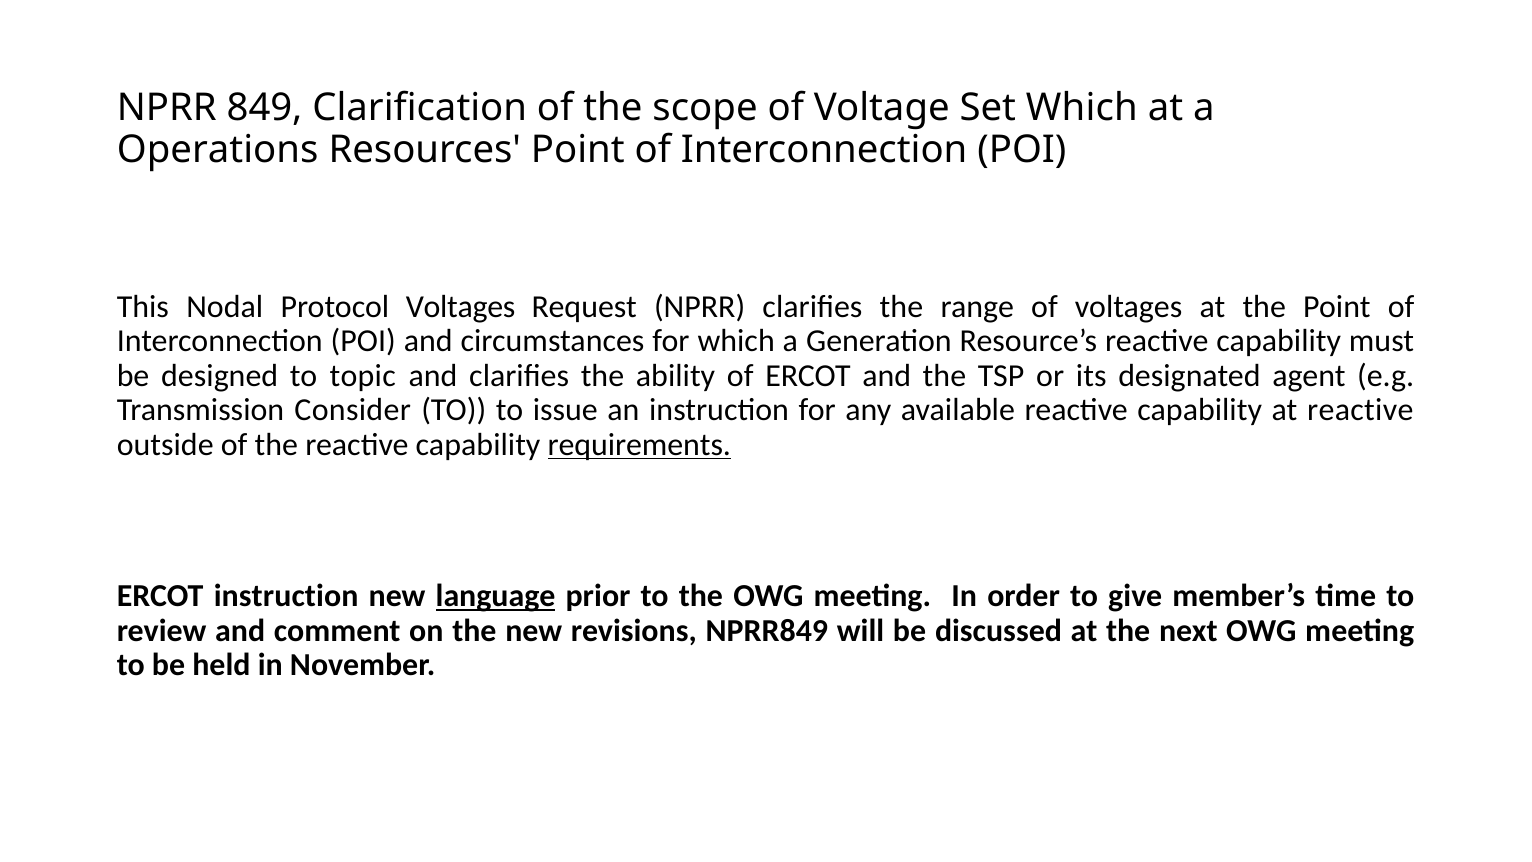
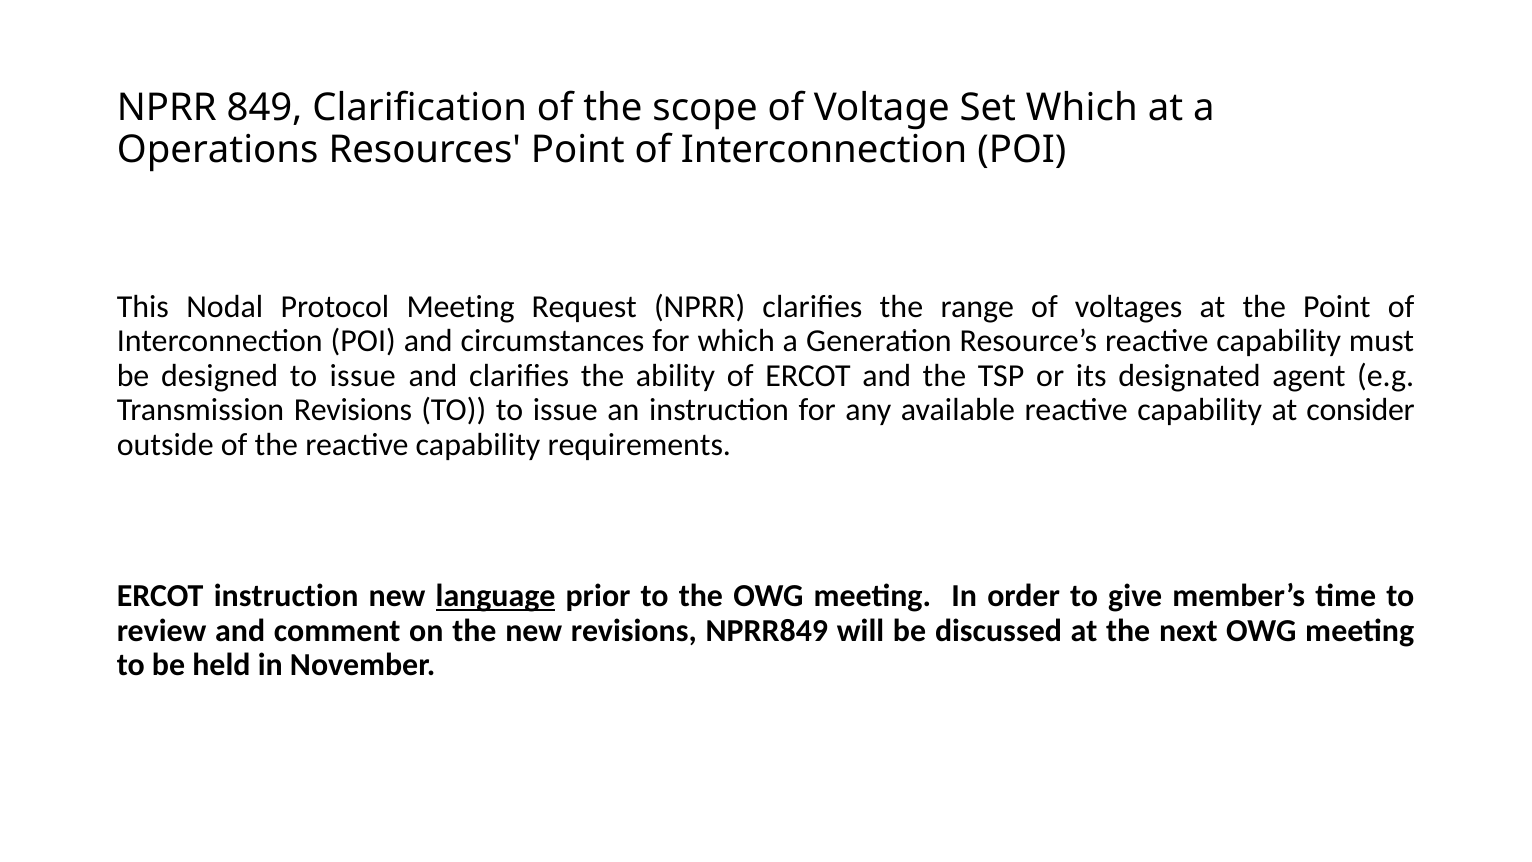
Protocol Voltages: Voltages -> Meeting
designed to topic: topic -> issue
Transmission Consider: Consider -> Revisions
at reactive: reactive -> consider
requirements underline: present -> none
